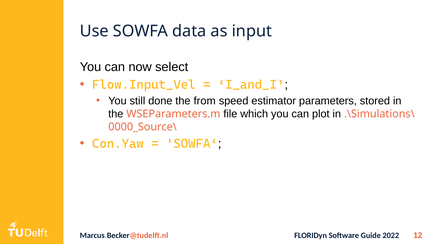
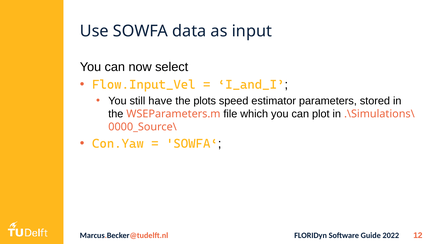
done: done -> have
from: from -> plots
